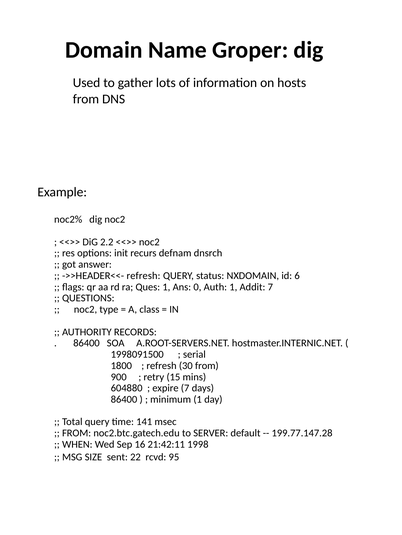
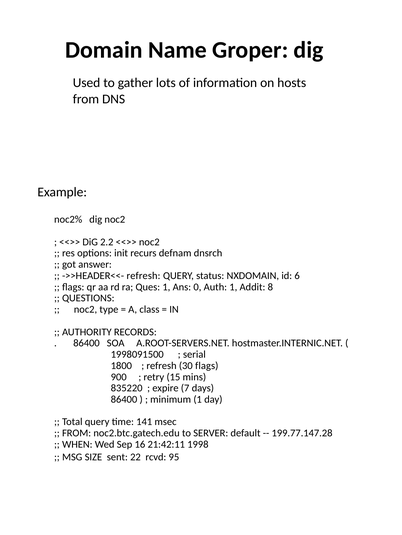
Addit 7: 7 -> 8
30 from: from -> flags
604880: 604880 -> 835220
